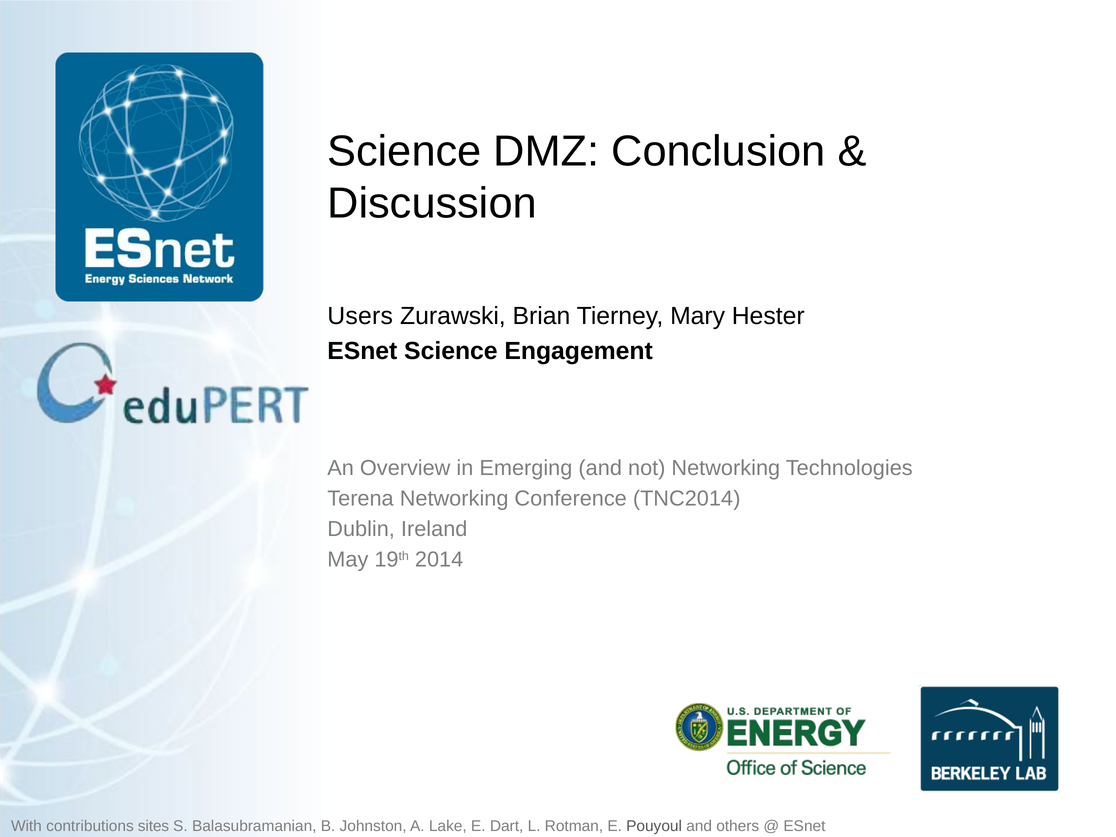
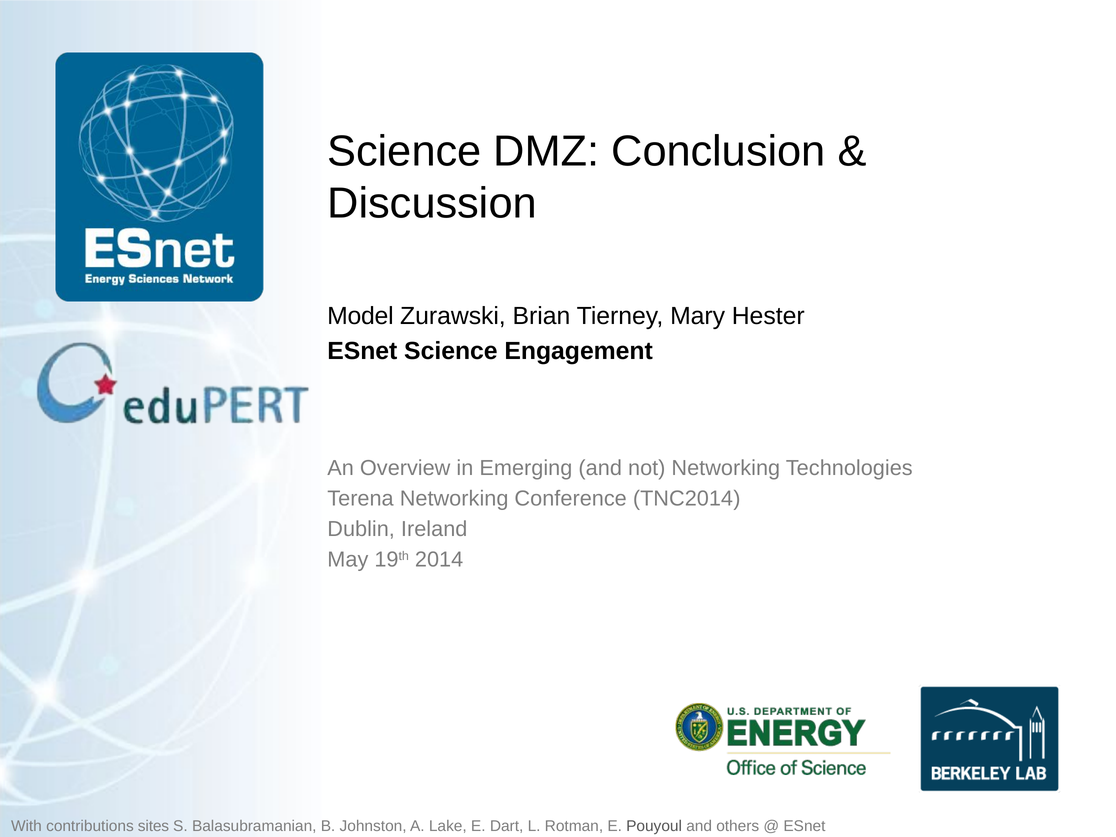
Users: Users -> Model
